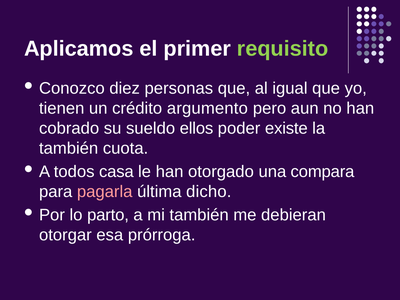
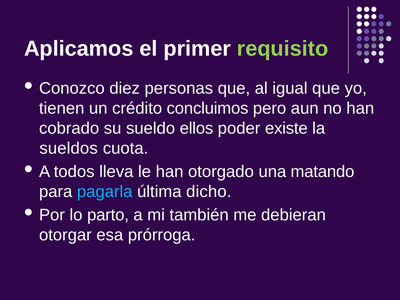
argumento: argumento -> concluimos
también at (69, 148): también -> sueldos
casa: casa -> lleva
compara: compara -> matando
pagarla colour: pink -> light blue
